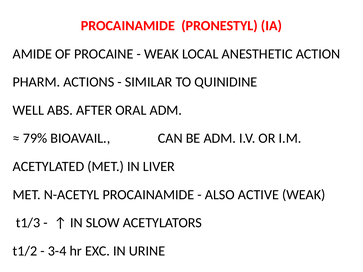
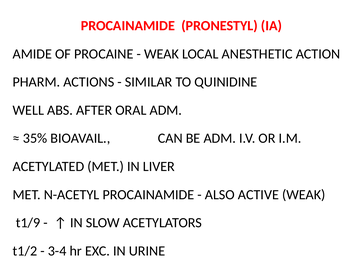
79%: 79% -> 35%
t1/3: t1/3 -> t1/9
